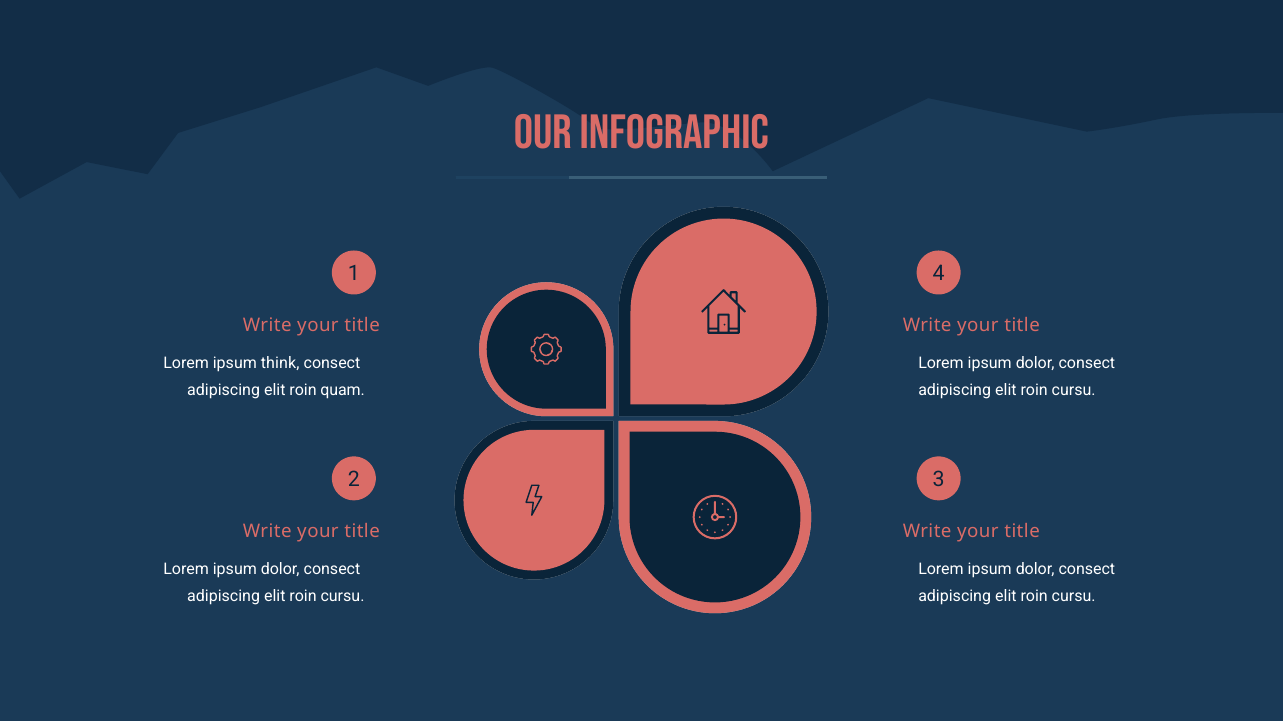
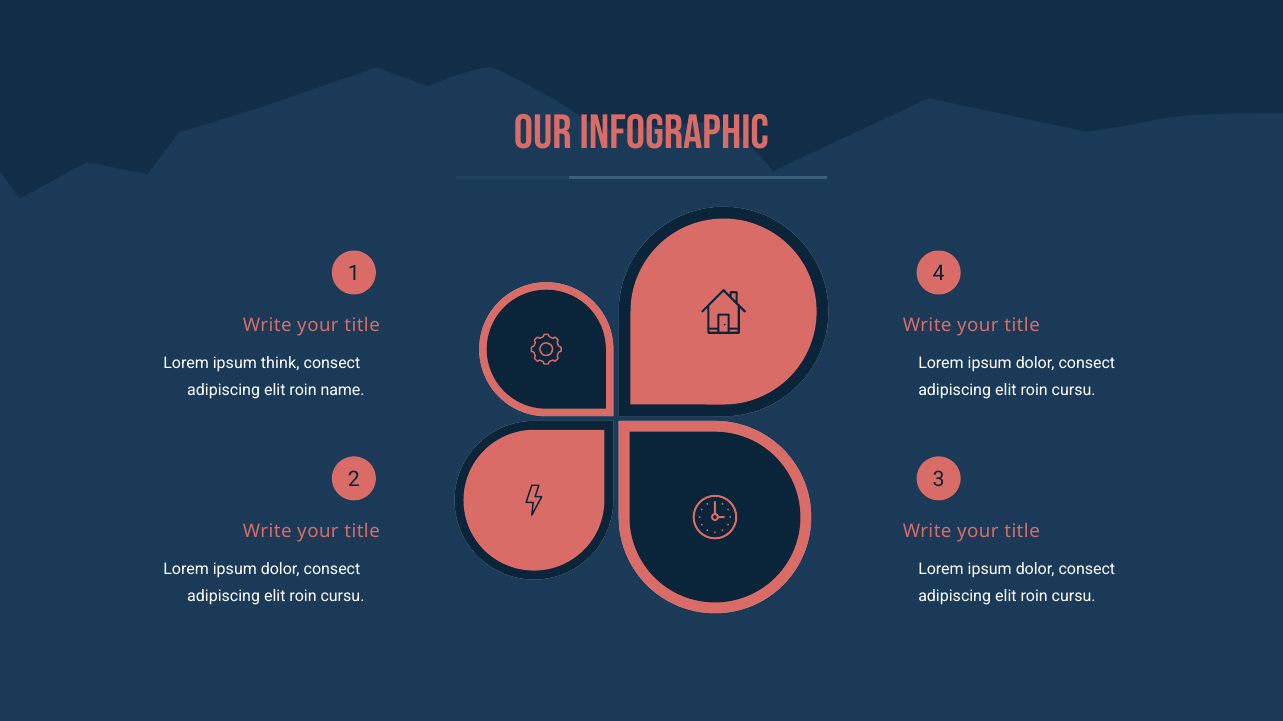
quam: quam -> name
